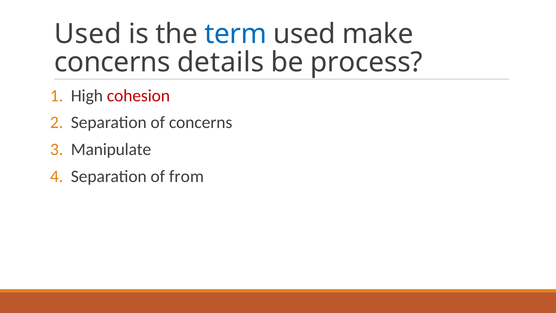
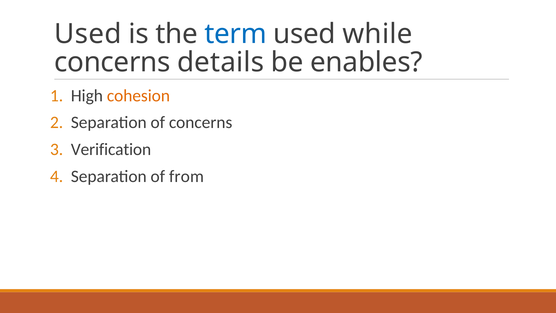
make: make -> while
process: process -> enables
cohesion colour: red -> orange
Manipulate: Manipulate -> Verification
